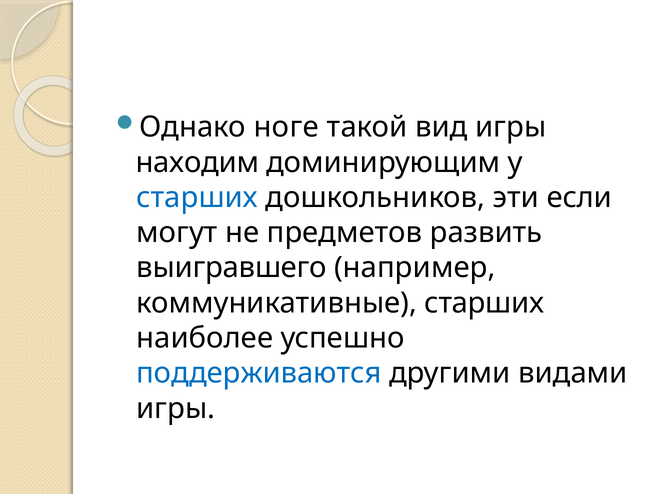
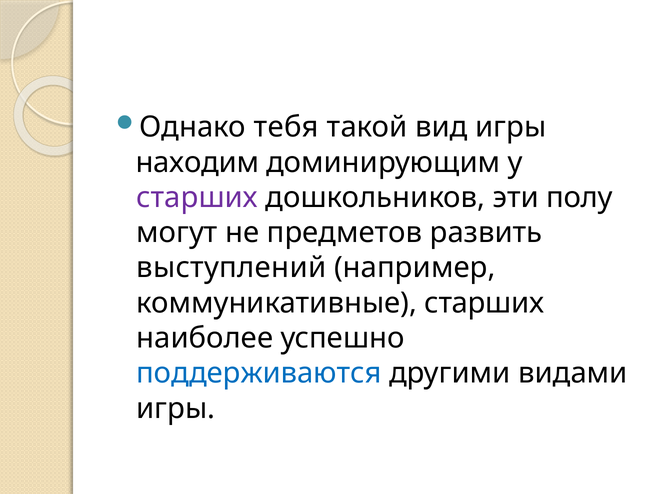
ноге: ноге -> тебя
старших at (197, 198) colour: blue -> purple
если: если -> полу
выигравшего: выигравшего -> выступлений
